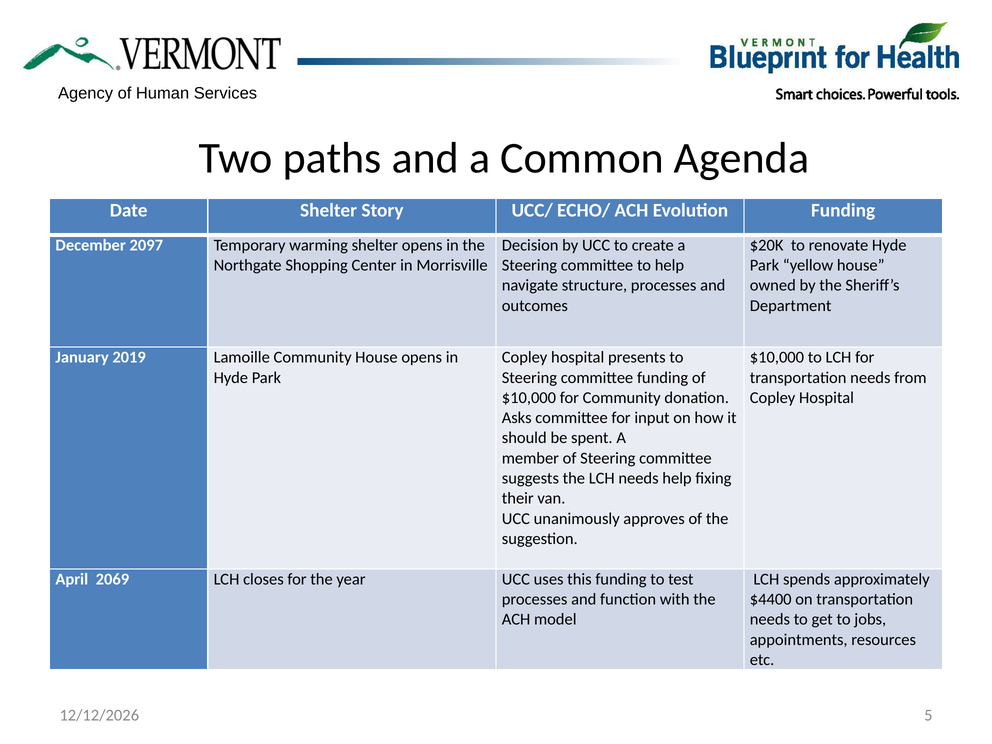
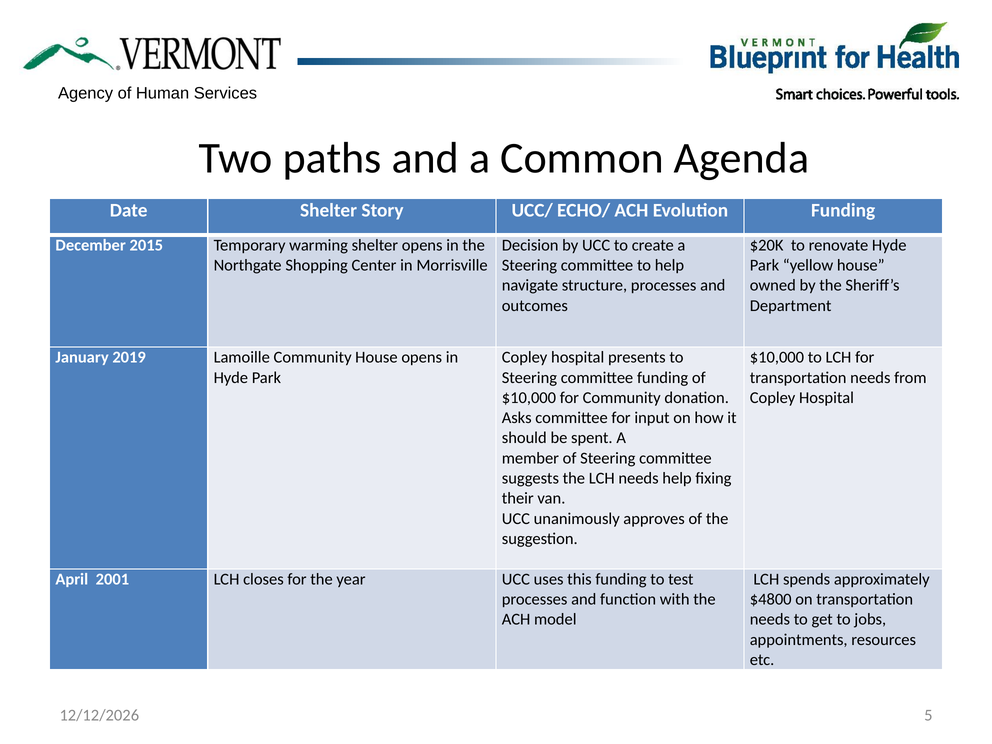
2097: 2097 -> 2015
2069: 2069 -> 2001
$4400: $4400 -> $4800
